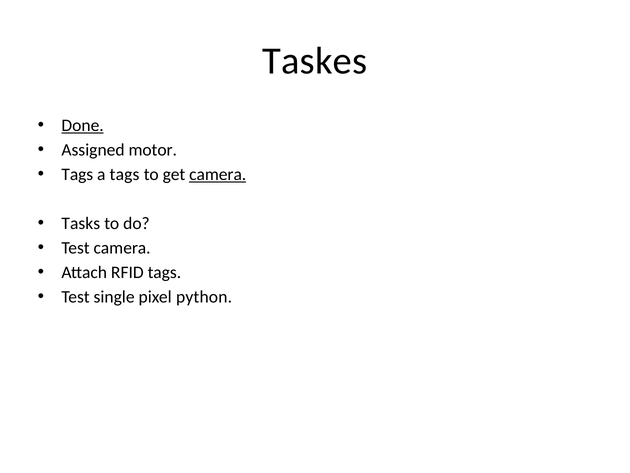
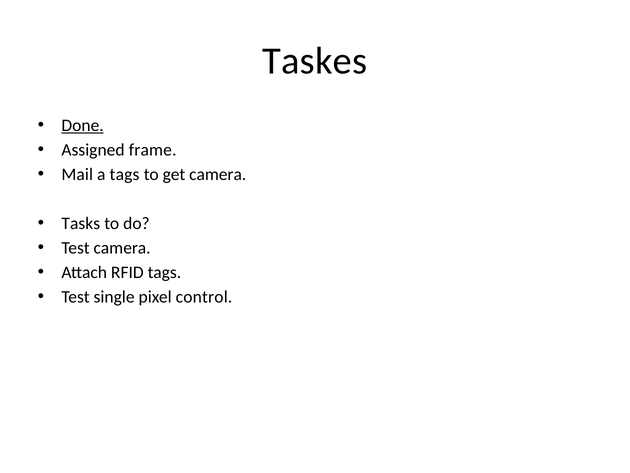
motor: motor -> frame
Tags at (77, 174): Tags -> Mail
camera at (218, 174) underline: present -> none
python: python -> control
